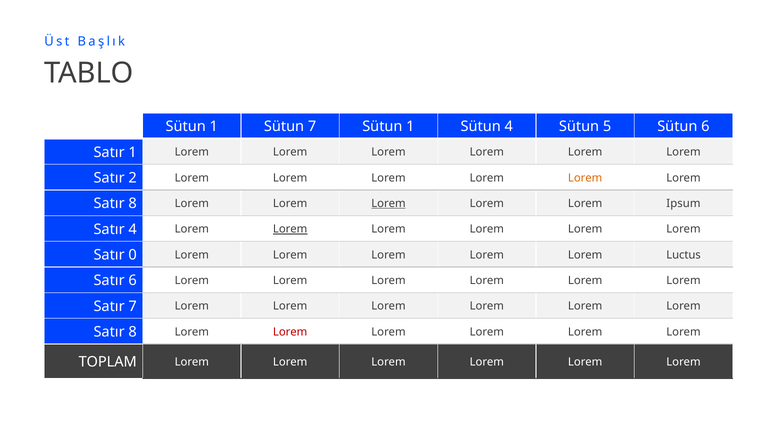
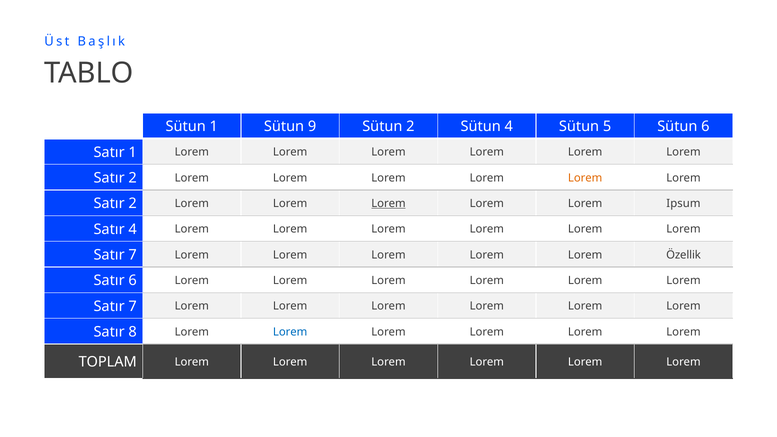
Sütun 7: 7 -> 9
1 at (410, 127): 1 -> 2
8 at (133, 204): 8 -> 2
Lorem at (290, 229) underline: present -> none
0 at (133, 255): 0 -> 7
Luctus: Luctus -> Özellik
Lorem at (290, 332) colour: red -> blue
